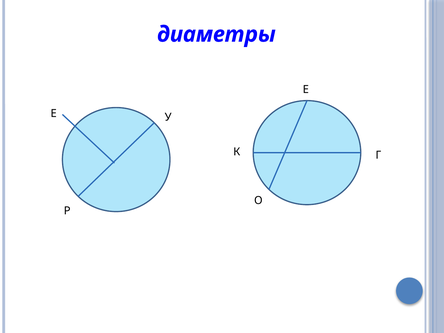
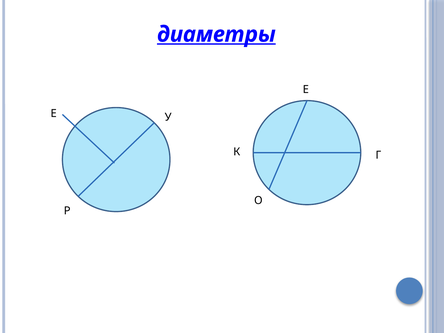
диаметры underline: none -> present
